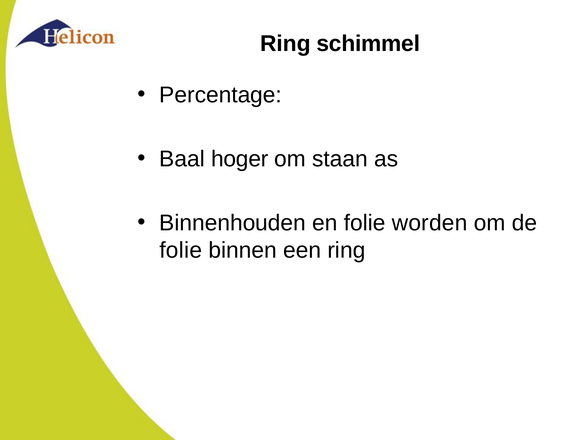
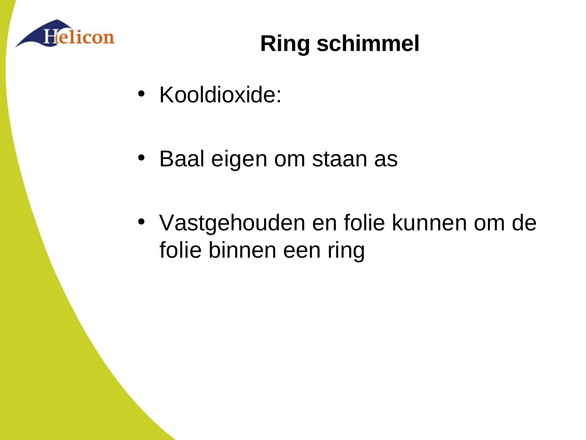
Percentage: Percentage -> Kooldioxide
hoger: hoger -> eigen
Binnenhouden: Binnenhouden -> Vastgehouden
worden: worden -> kunnen
